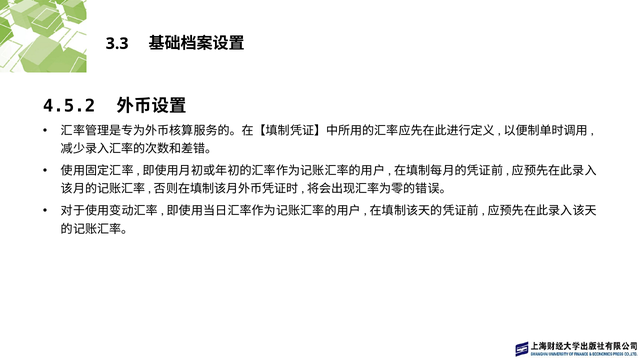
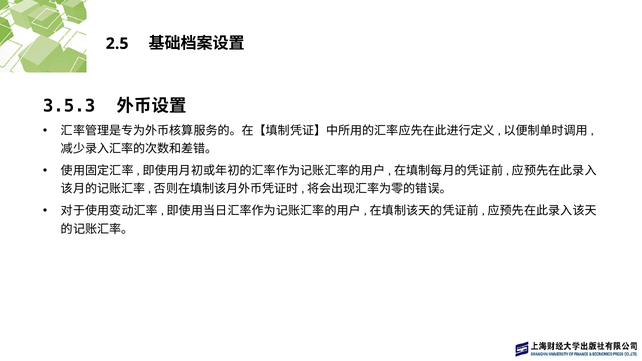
3.3: 3.3 -> 2.5
4.5.2: 4.5.2 -> 3.5.3
